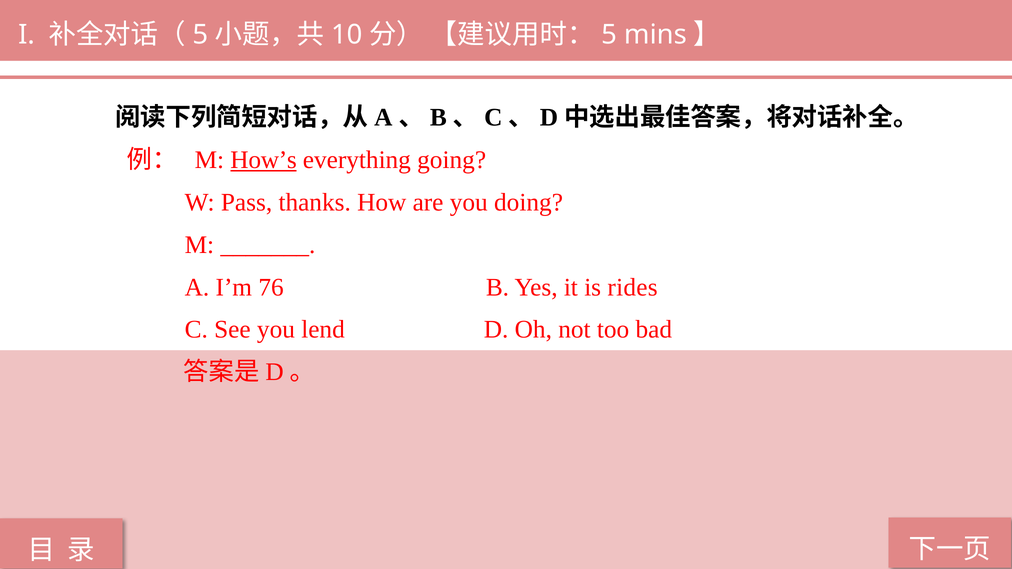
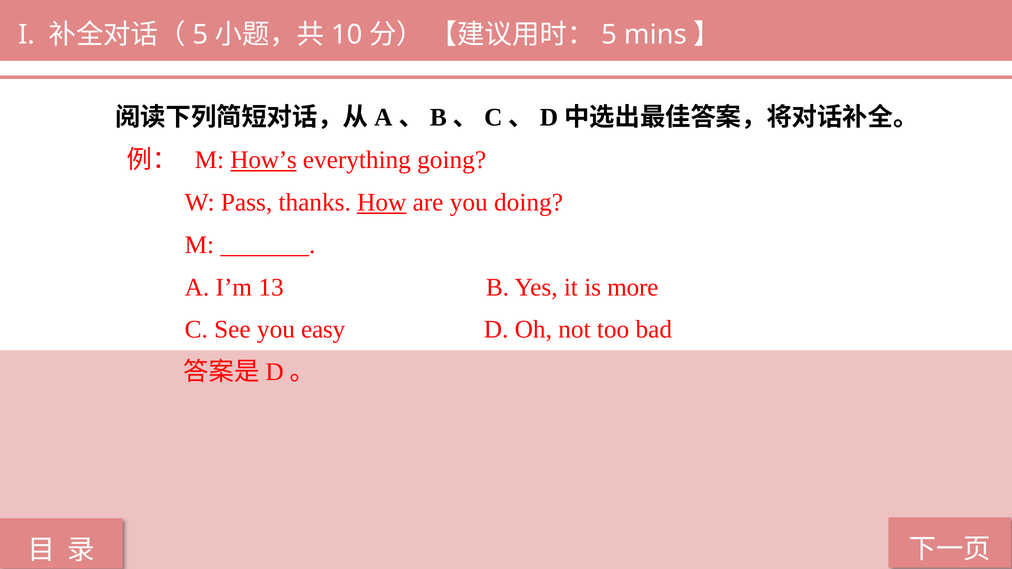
How underline: none -> present
76: 76 -> 13
rides: rides -> more
lend: lend -> easy
